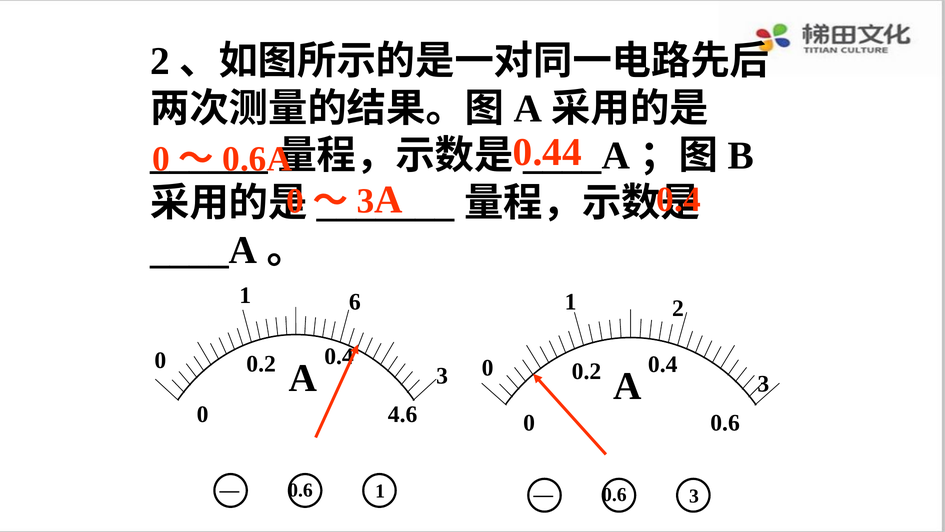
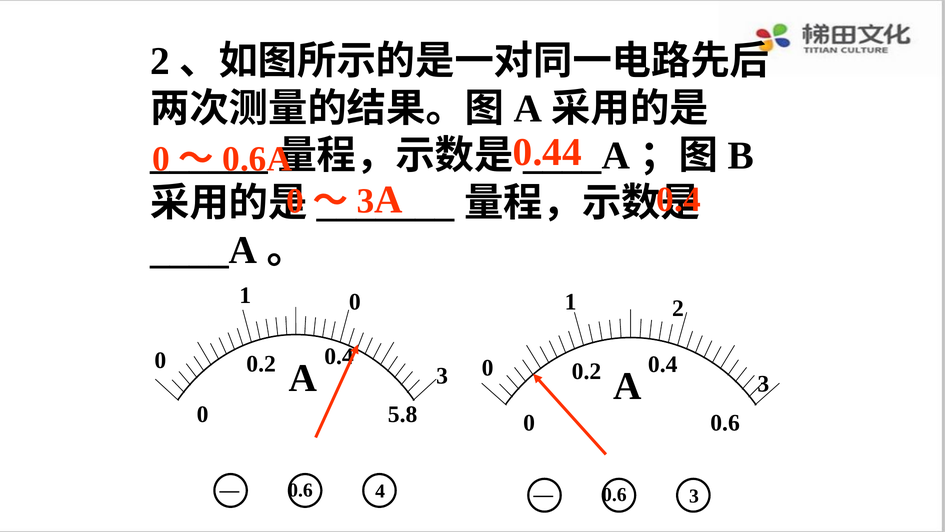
1 6: 6 -> 0
4.6: 4.6 -> 5.8
1 at (380, 491): 1 -> 4
